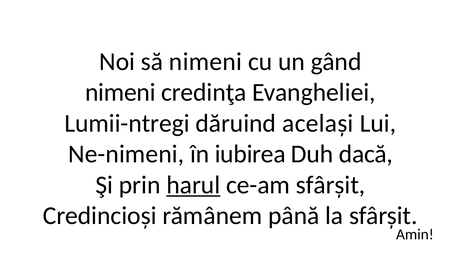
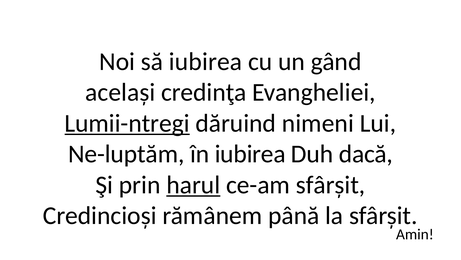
să nimeni: nimeni -> iubirea
nimeni at (120, 92): nimeni -> același
Lumii-ntregi underline: none -> present
același: același -> nimeni
Ne-nimeni: Ne-nimeni -> Ne-luptăm
